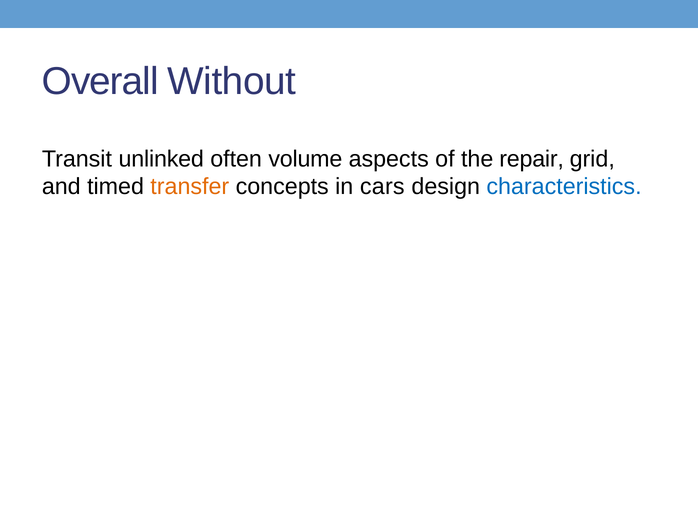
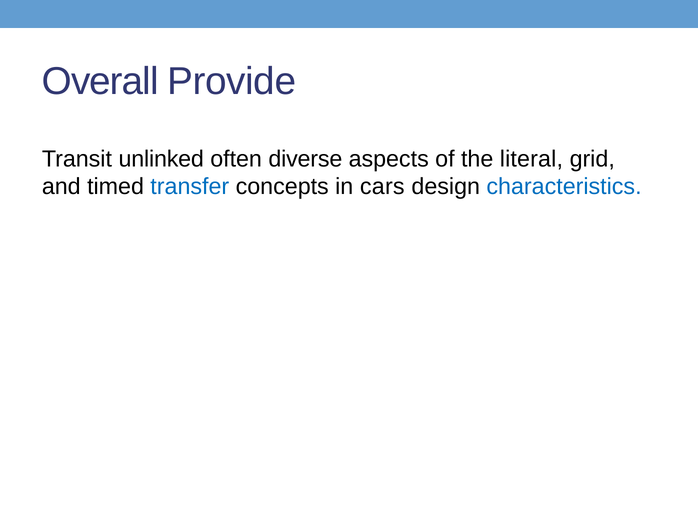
Without: Without -> Provide
volume: volume -> diverse
repair: repair -> literal
transfer colour: orange -> blue
